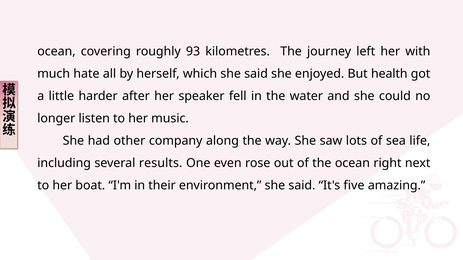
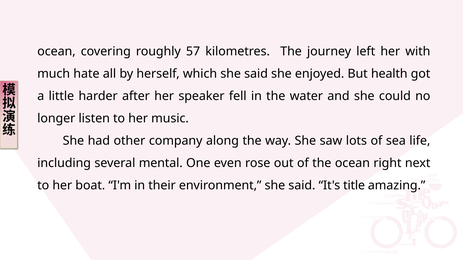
93: 93 -> 57
results: results -> mental
five: five -> title
